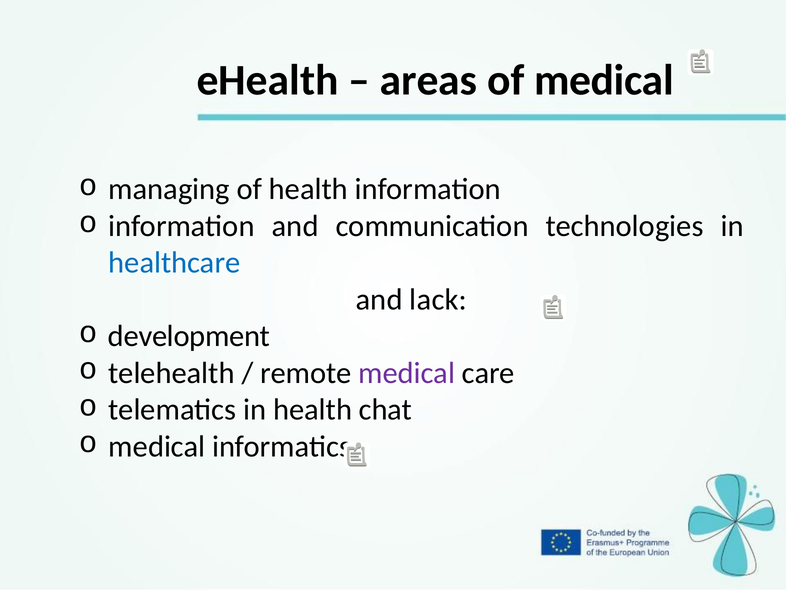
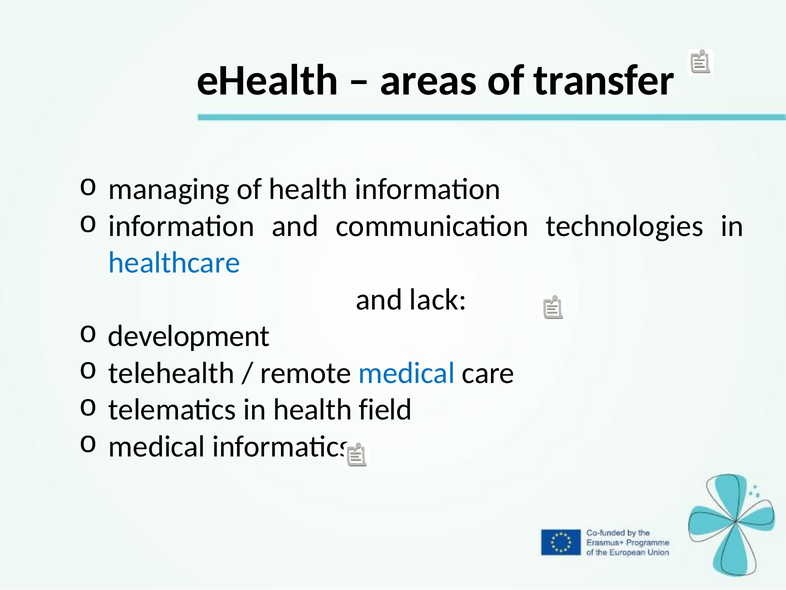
of medical: medical -> transfer
medical at (407, 373) colour: purple -> blue
chat: chat -> field
